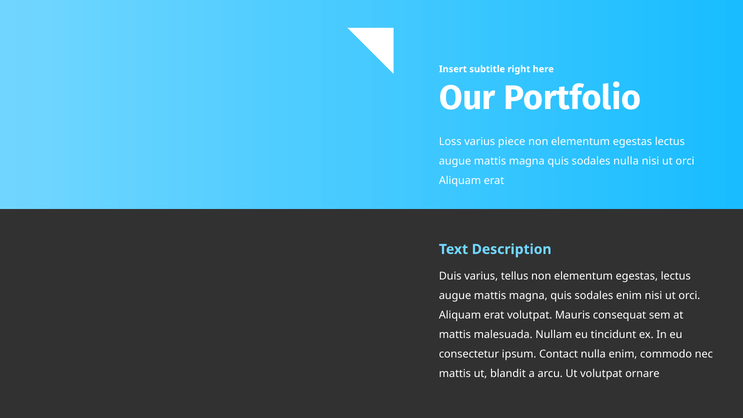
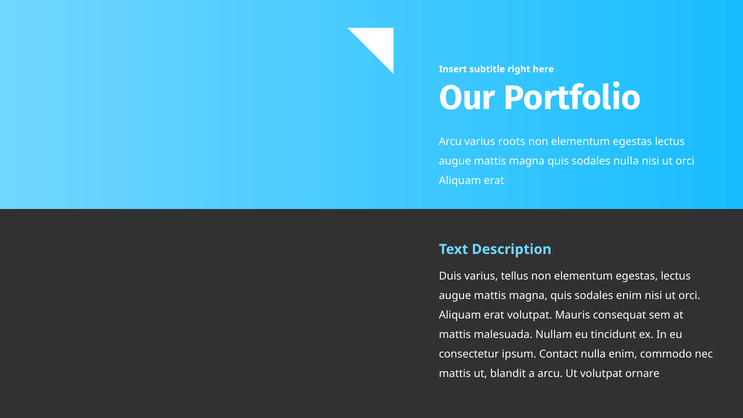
Loss at (450, 142): Loss -> Arcu
piece: piece -> roots
